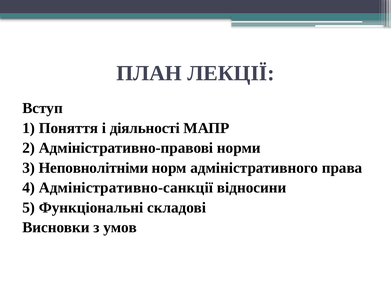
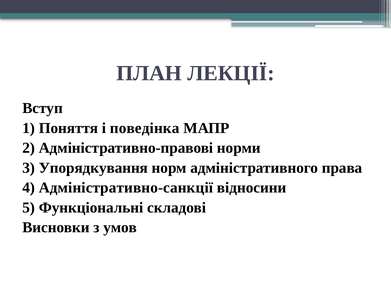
діяльності: діяльності -> поведінка
Неповнолітніми: Неповнолітніми -> Упорядкування
